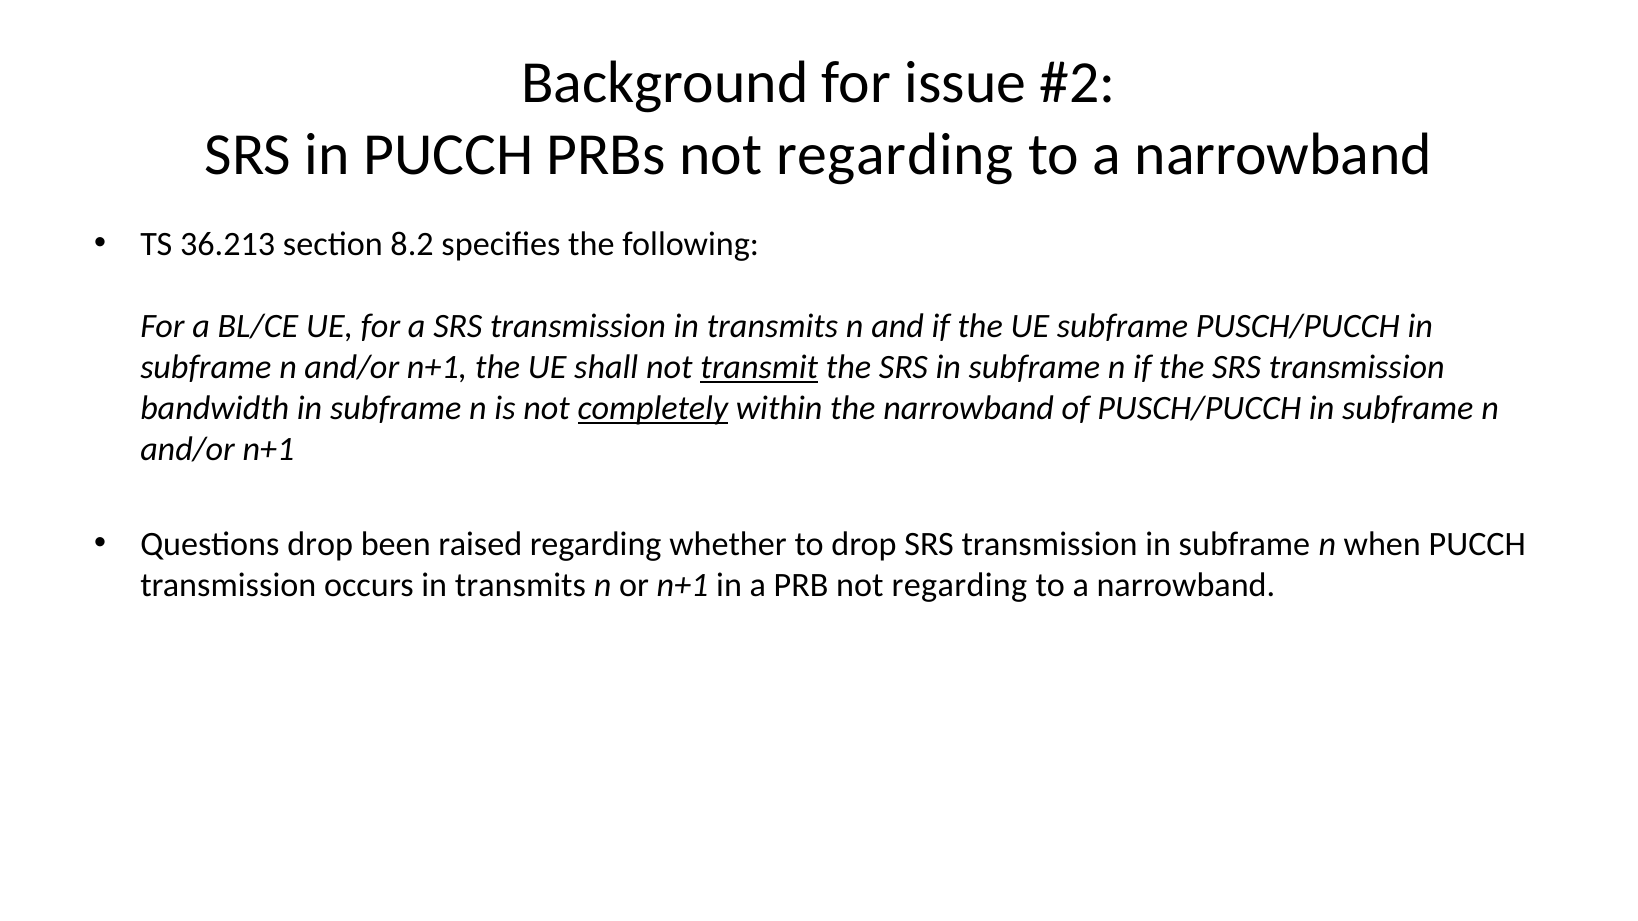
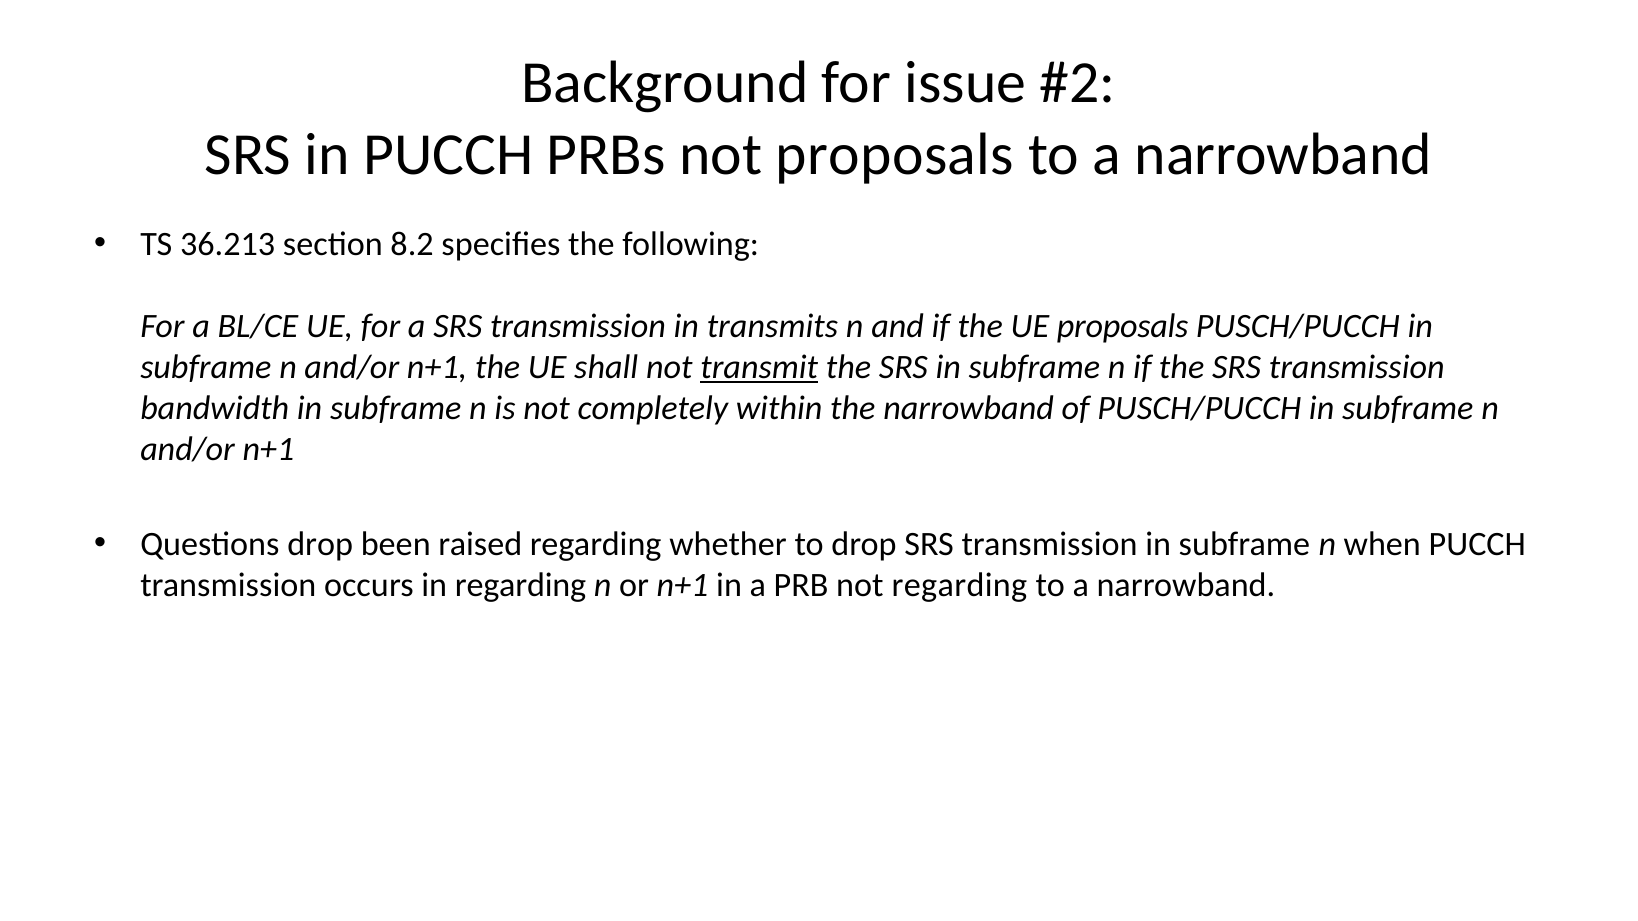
PRBs not regarding: regarding -> proposals
UE subframe: subframe -> proposals
completely underline: present -> none
occurs in transmits: transmits -> regarding
